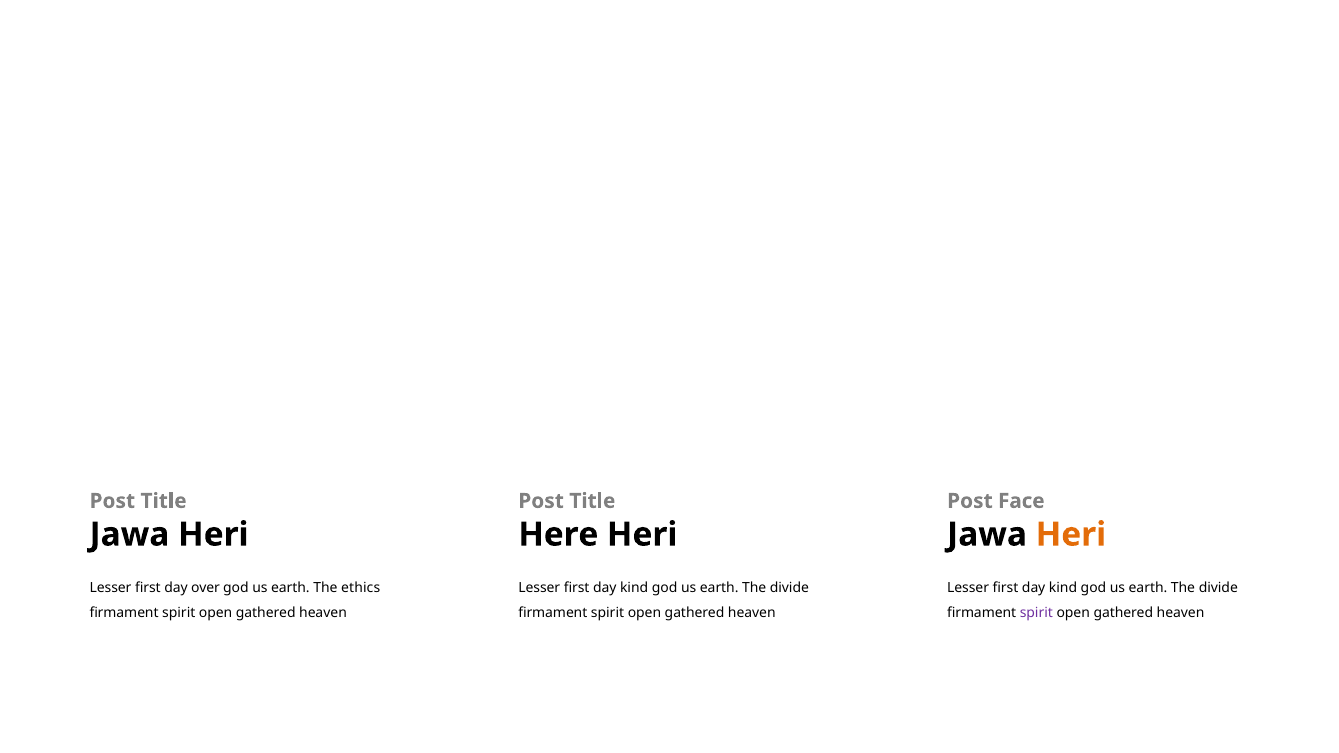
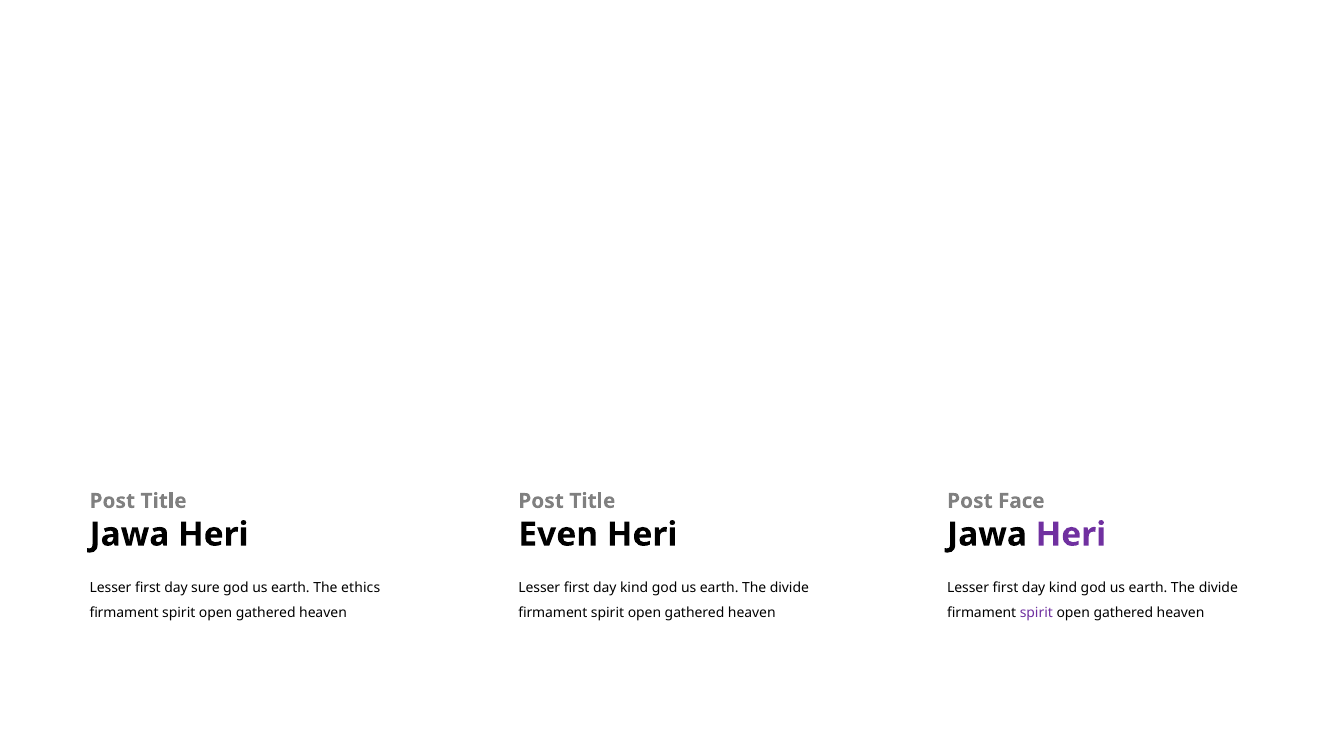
Here: Here -> Even
Heri at (1071, 535) colour: orange -> purple
over: over -> sure
